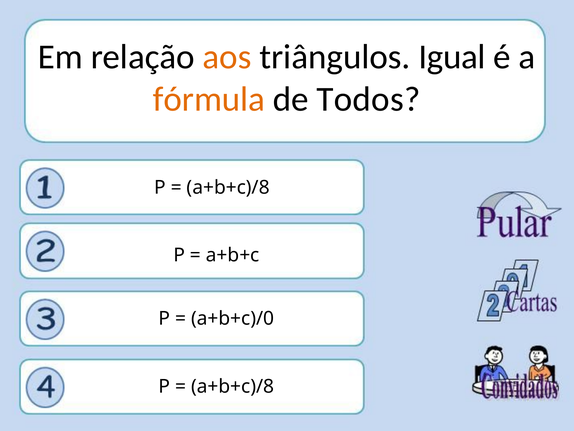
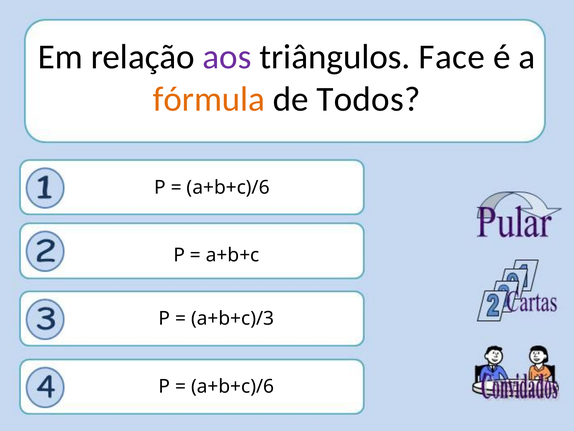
aos colour: orange -> purple
Igual: Igual -> Face
a+b+c)/8 at (228, 187): a+b+c)/8 -> a+b+c)/6
a+b+c)/0: a+b+c)/0 -> a+b+c)/3
a+b+c)/8 at (233, 386): a+b+c)/8 -> a+b+c)/6
